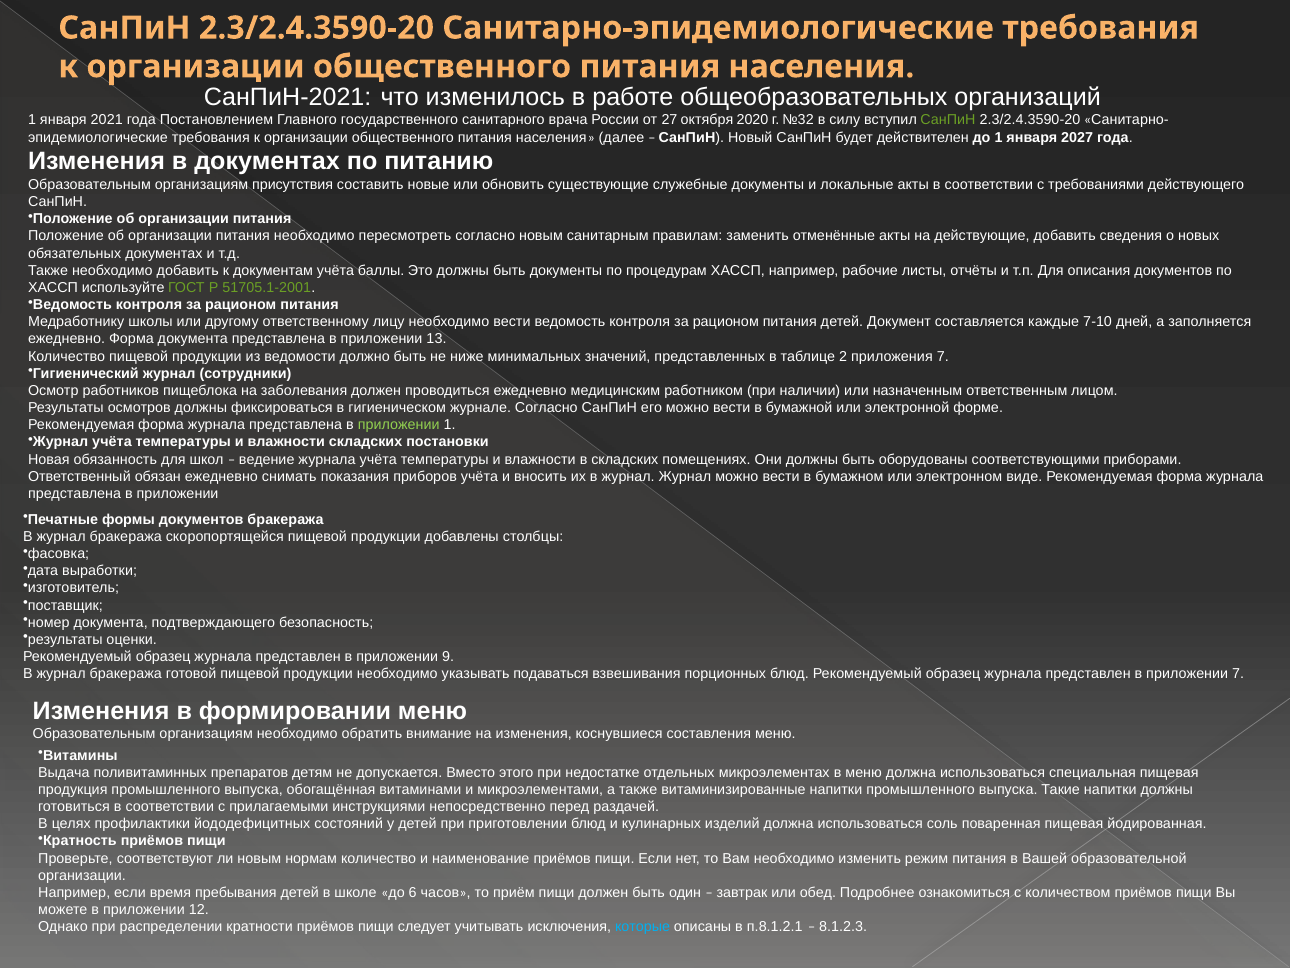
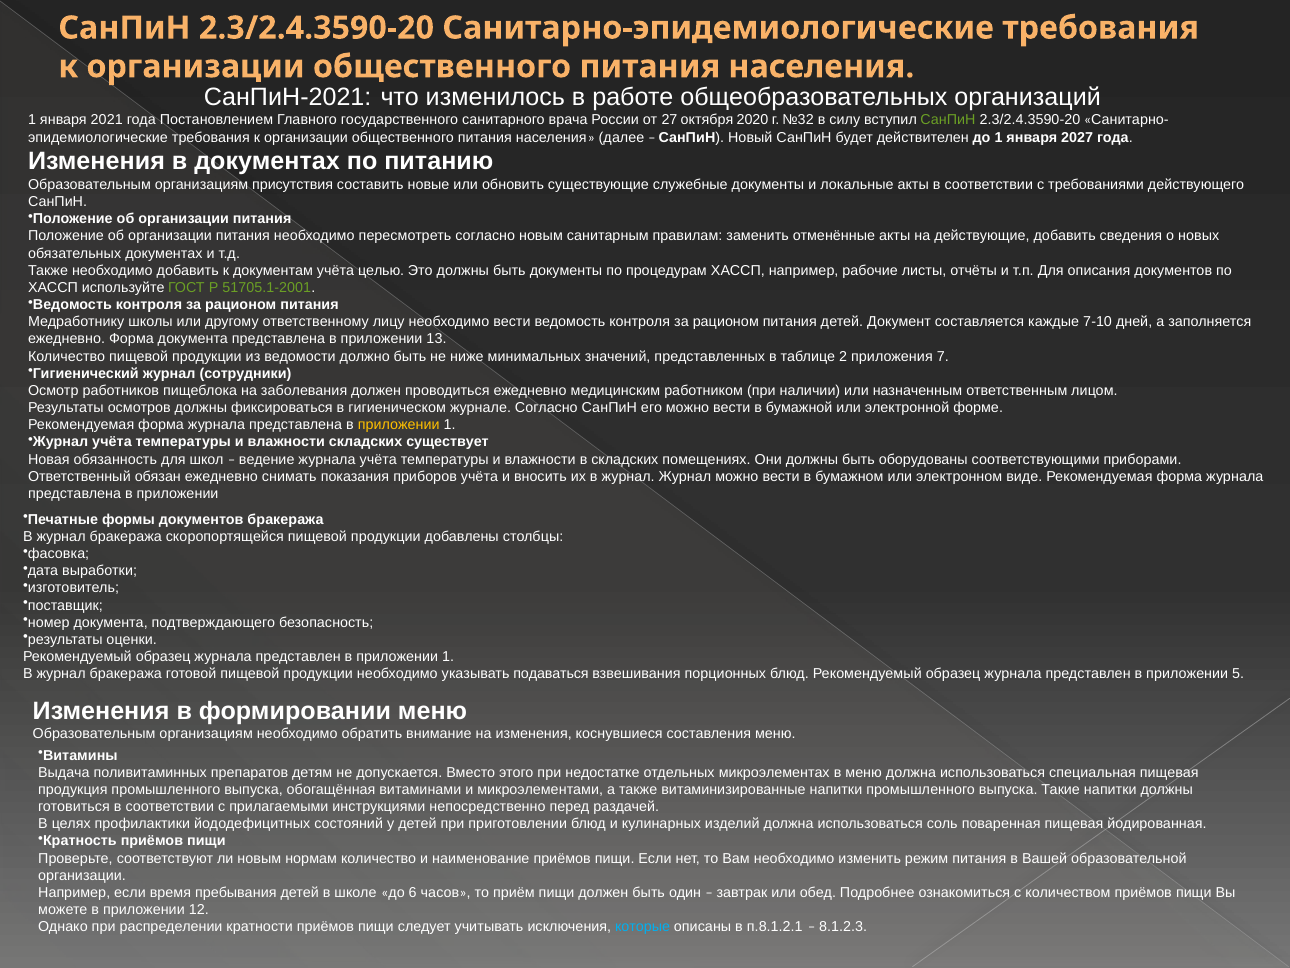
баллы: баллы -> целью
приложении at (399, 425) colour: light green -> yellow
постановки: постановки -> существует
представлен в приложении 9: 9 -> 1
приложении 7: 7 -> 5
